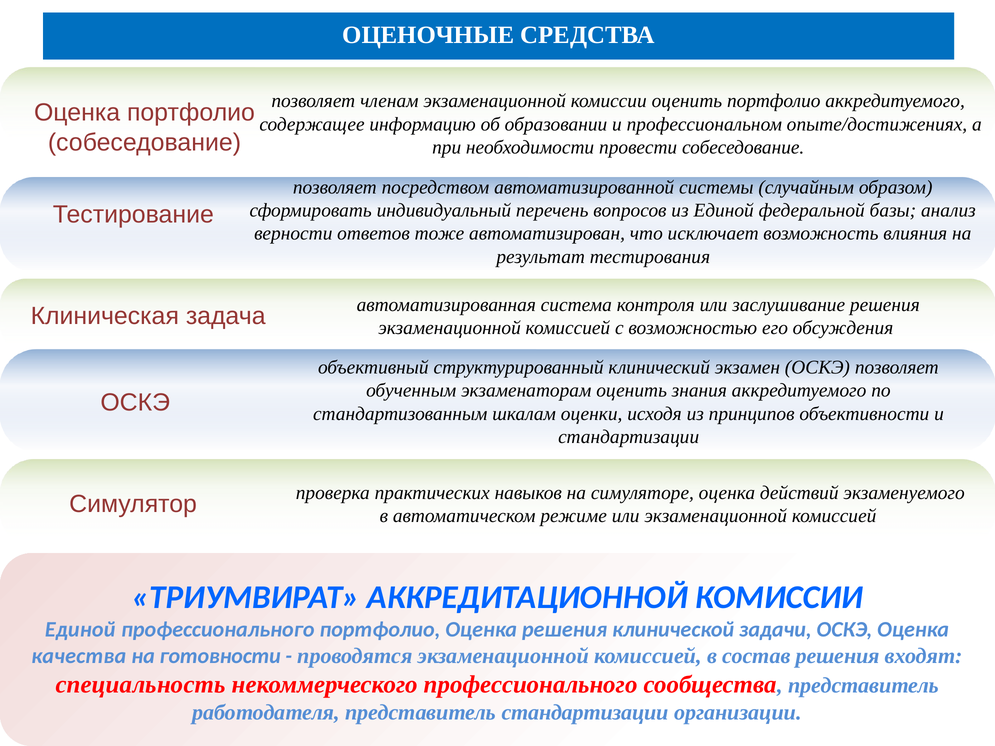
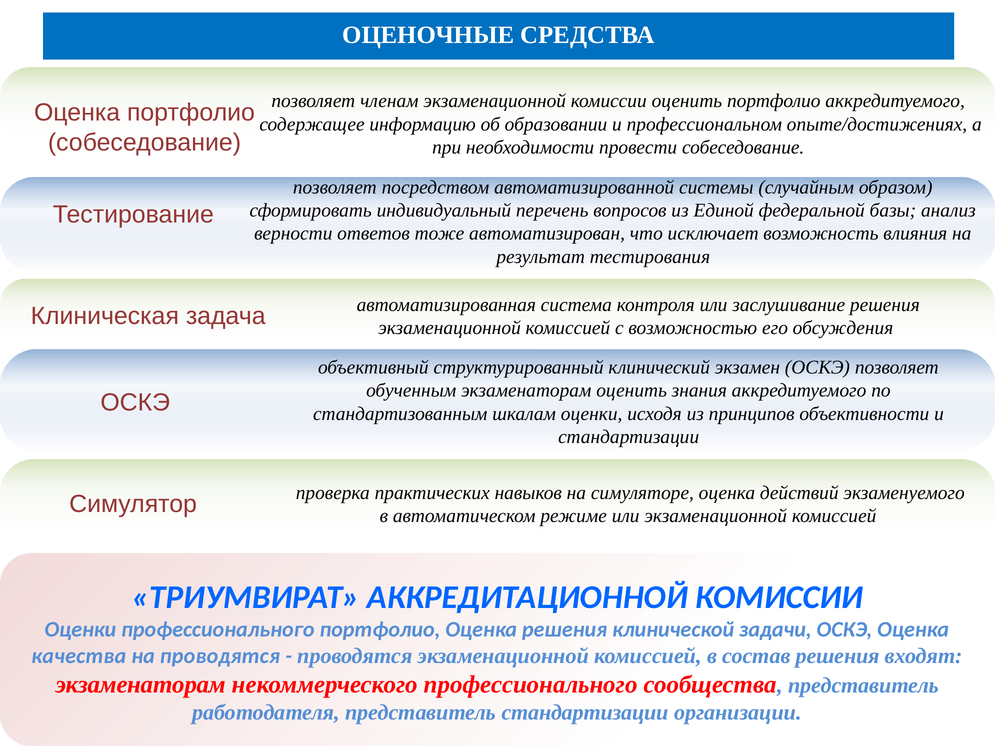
Единой at (80, 630): Единой -> Оценки
на готовности: готовности -> проводятся
специальность at (141, 685): специальность -> экзаменаторам
